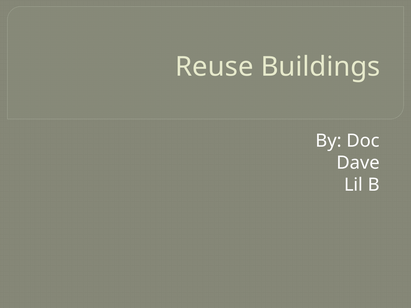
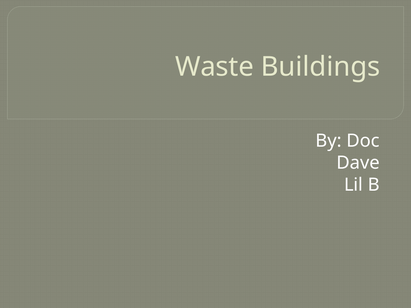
Reuse: Reuse -> Waste
